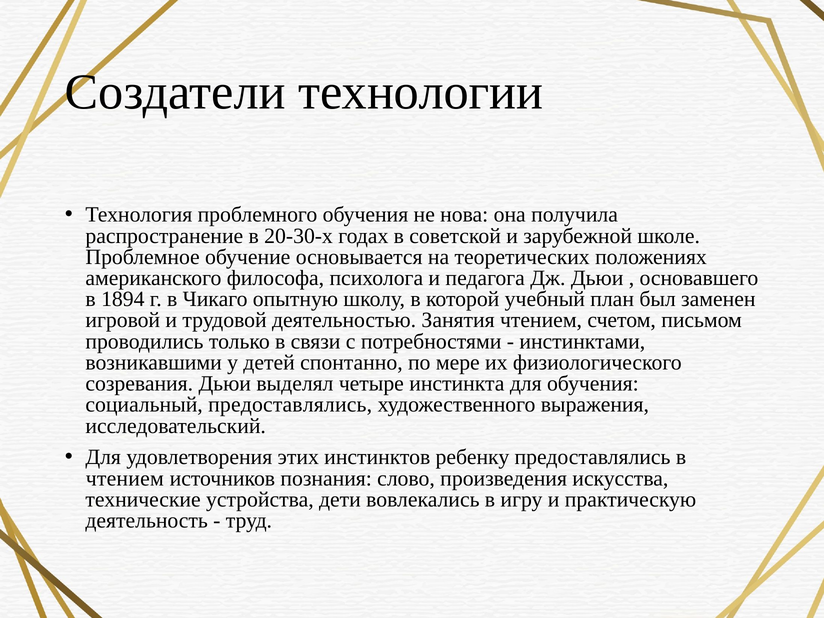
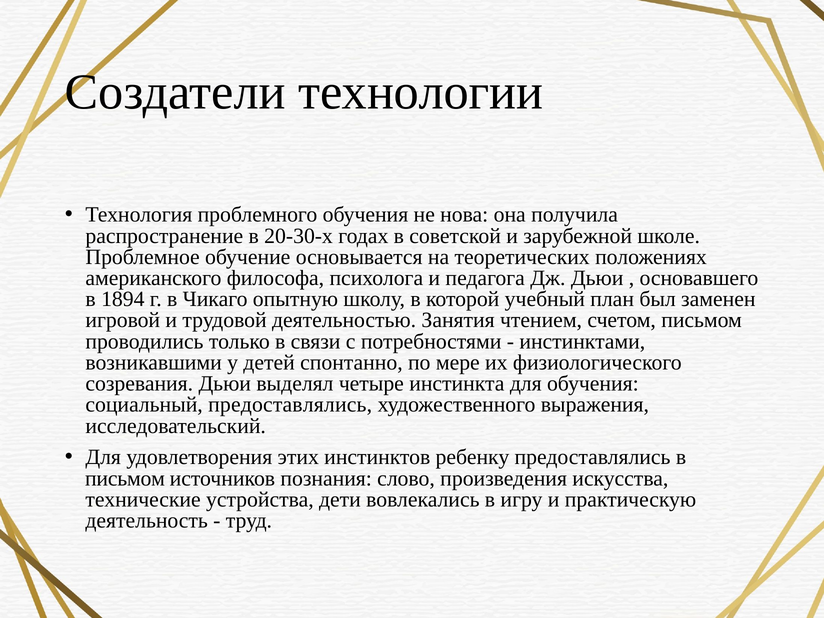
чтением at (125, 478): чтением -> письмом
